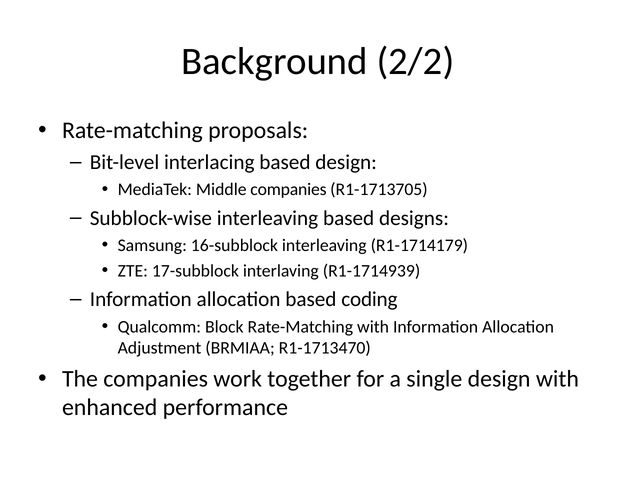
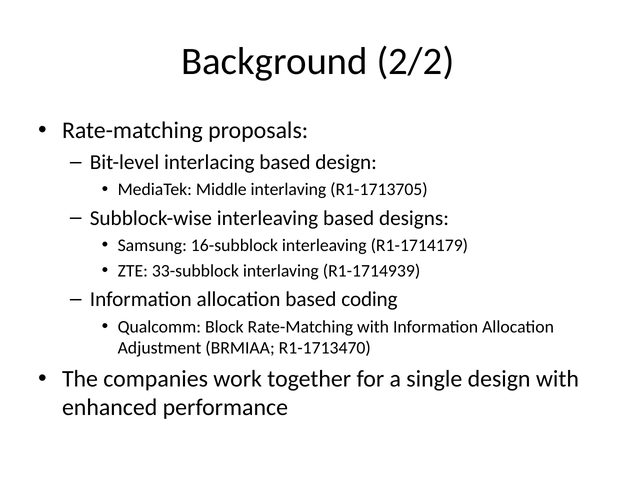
Middle companies: companies -> interlaving
17-subblock: 17-subblock -> 33-subblock
